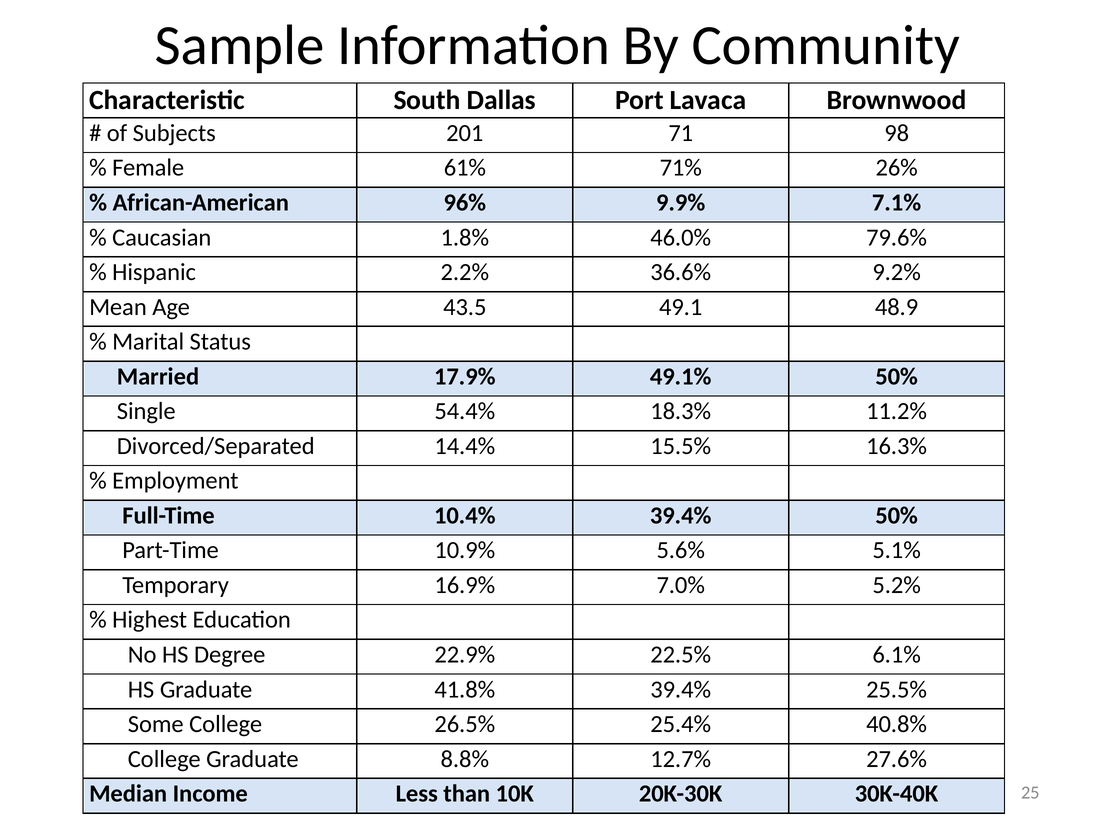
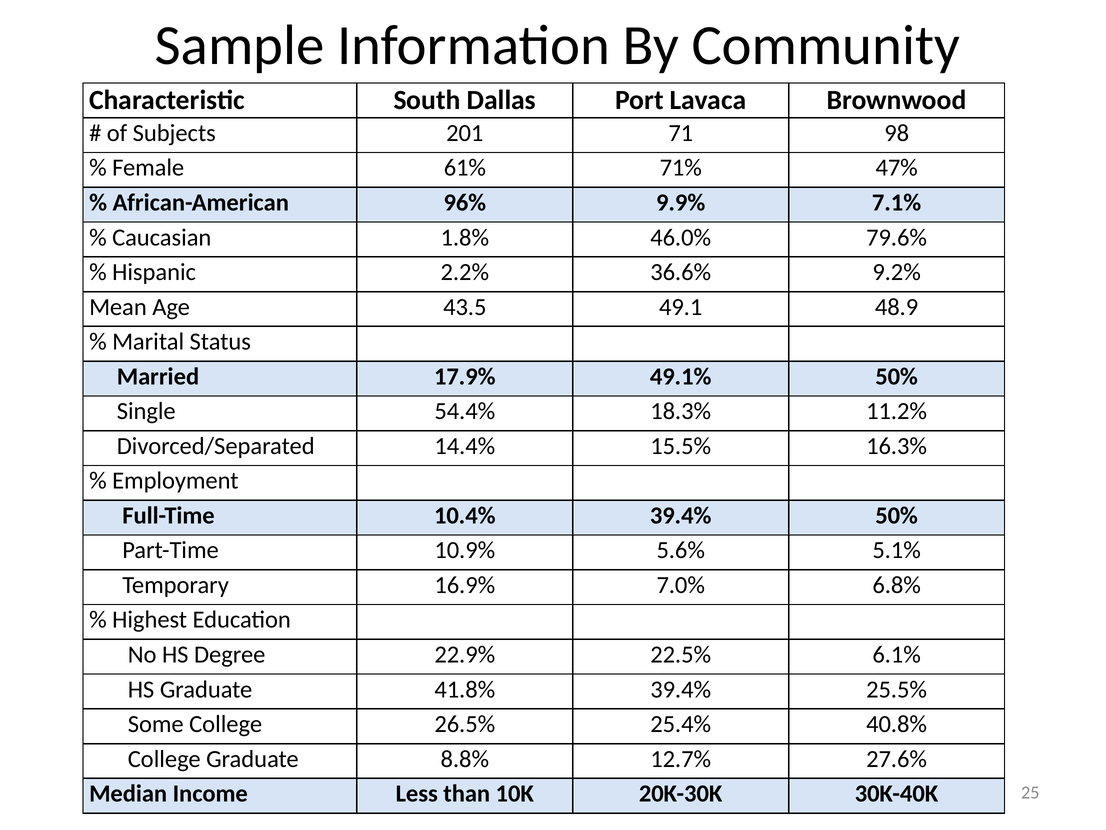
26%: 26% -> 47%
5.2%: 5.2% -> 6.8%
